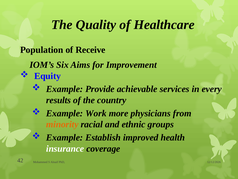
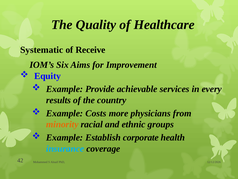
Population: Population -> Systematic
Work: Work -> Costs
improved: improved -> corporate
insurance colour: white -> light blue
